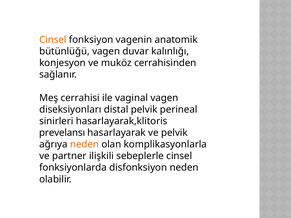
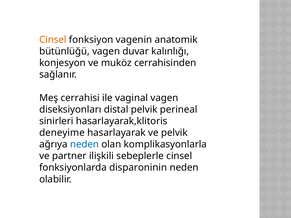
prevelansı: prevelansı -> deneyime
neden at (84, 145) colour: orange -> blue
disfonksiyon: disfonksiyon -> disparoninin
